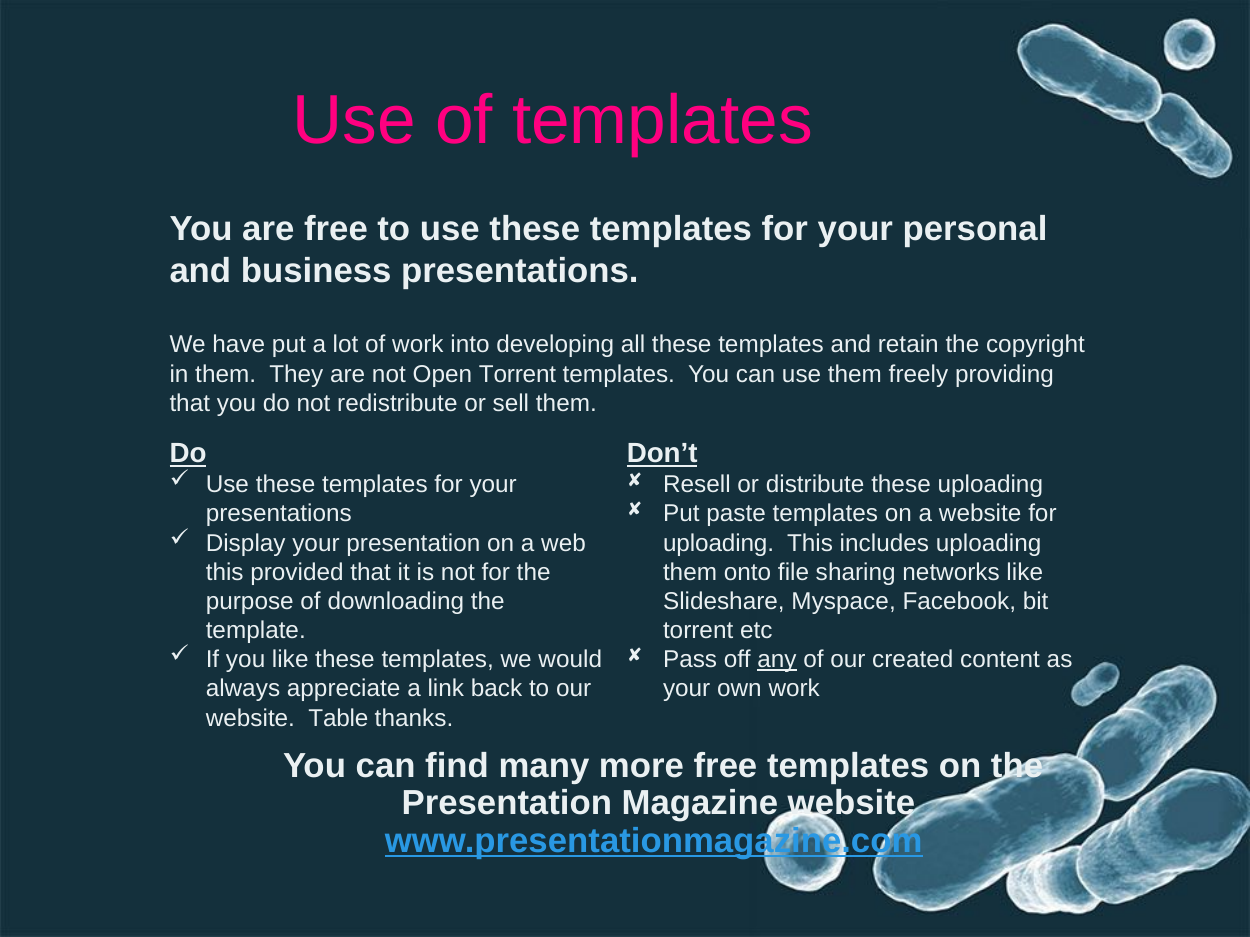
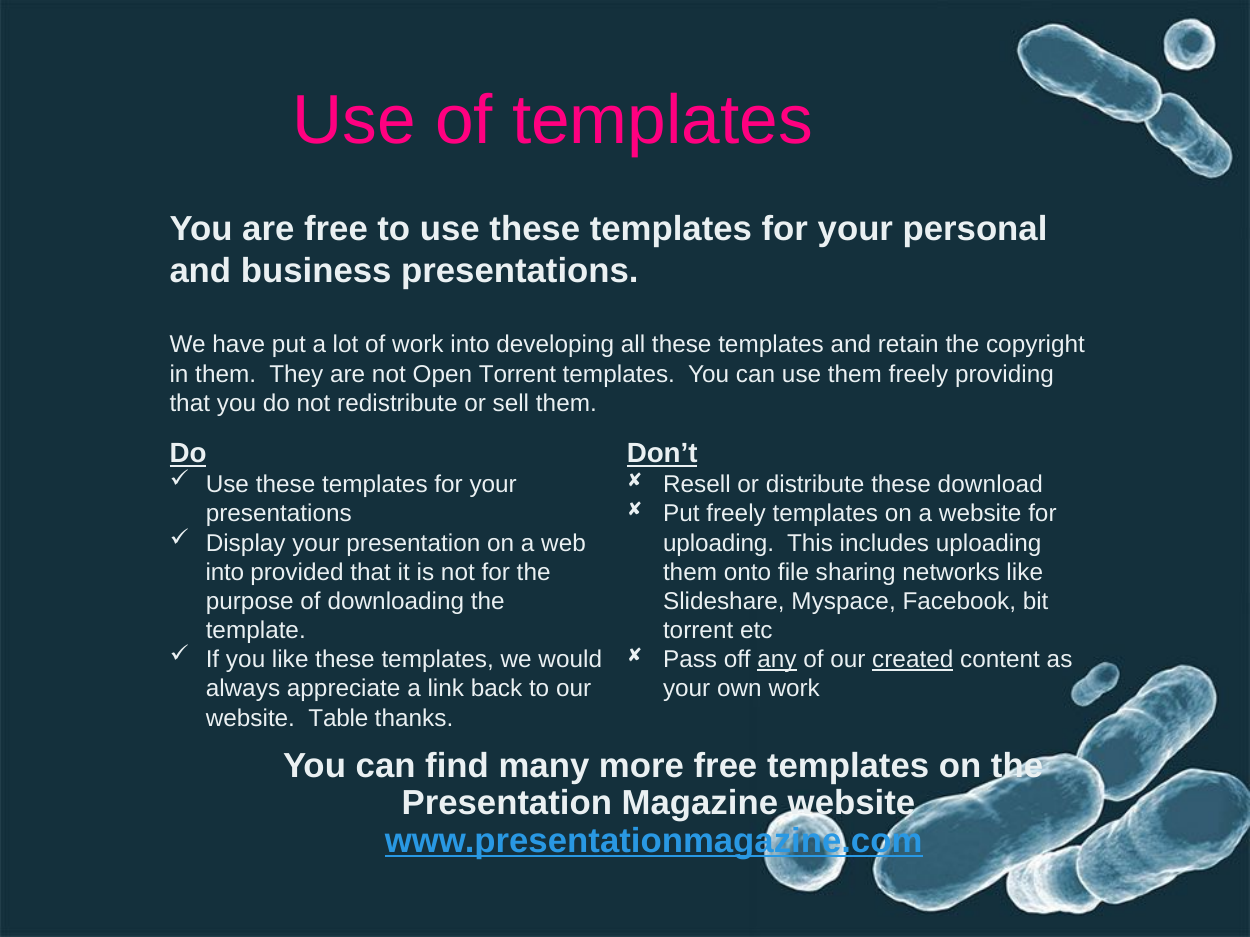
these uploading: uploading -> download
Put paste: paste -> freely
this at (225, 573): this -> into
created underline: none -> present
